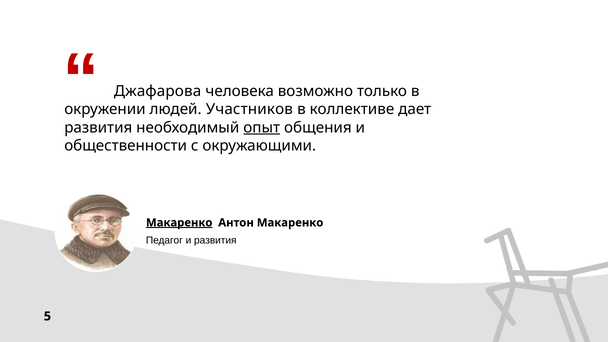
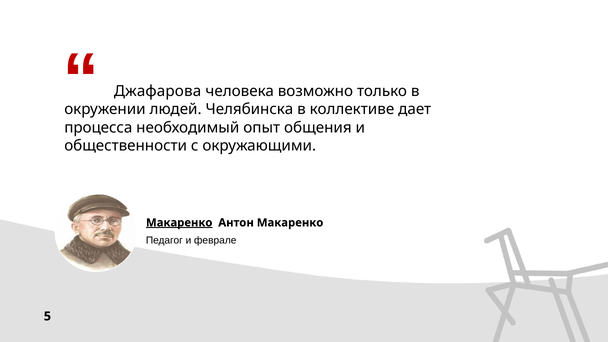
Участников: Участников -> Челябинска
развития at (98, 128): развития -> процесса
опыт underline: present -> none
и развития: развития -> феврале
